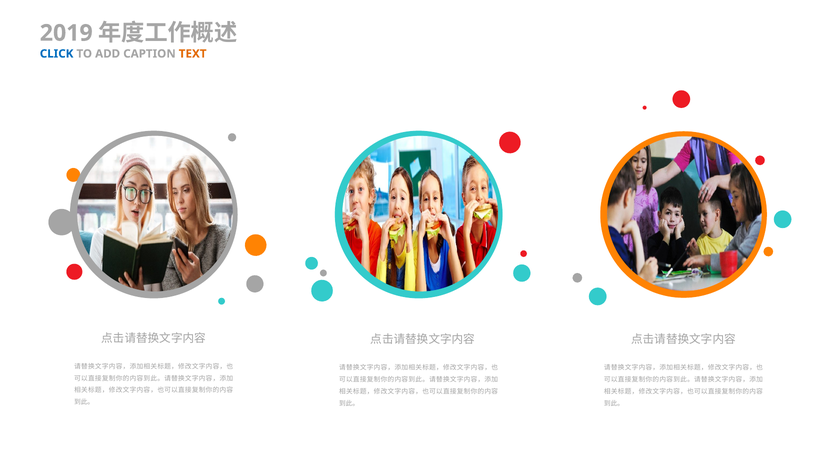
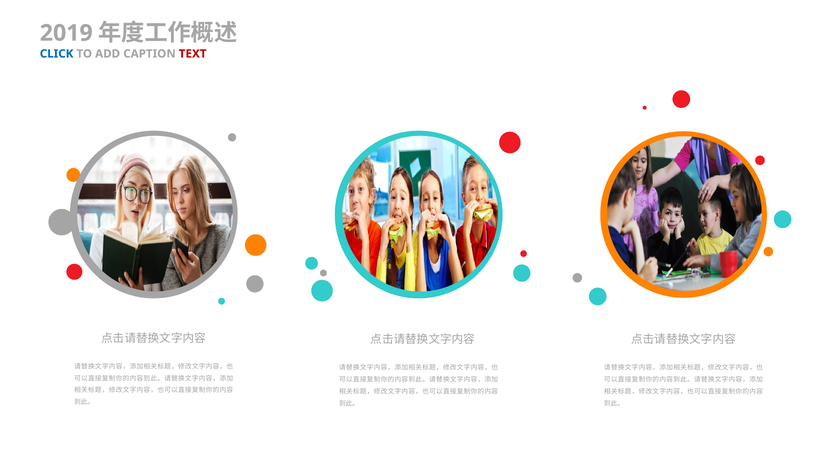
TEXT colour: orange -> red
